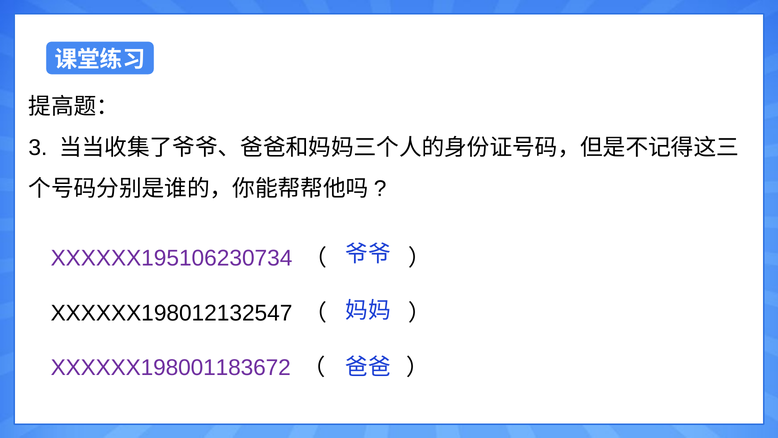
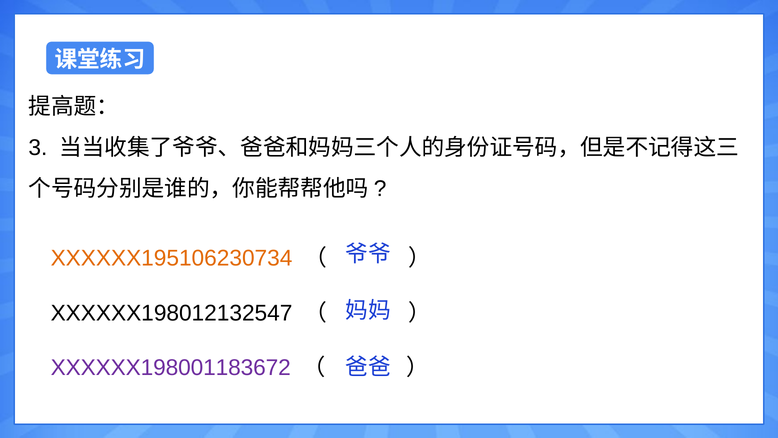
XXXXXX195106230734 colour: purple -> orange
